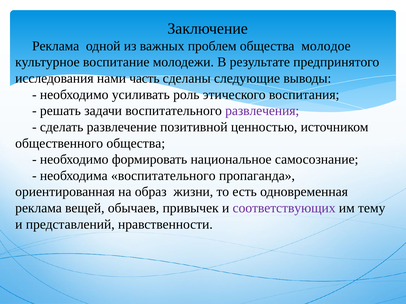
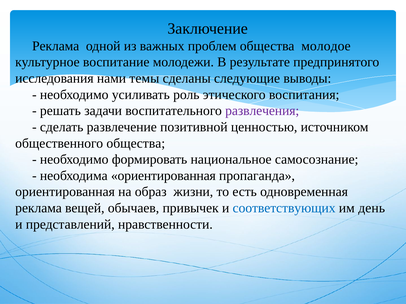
часть: часть -> темы
необходима воспитательного: воспитательного -> ориентированная
соответствующих colour: purple -> blue
тему: тему -> день
